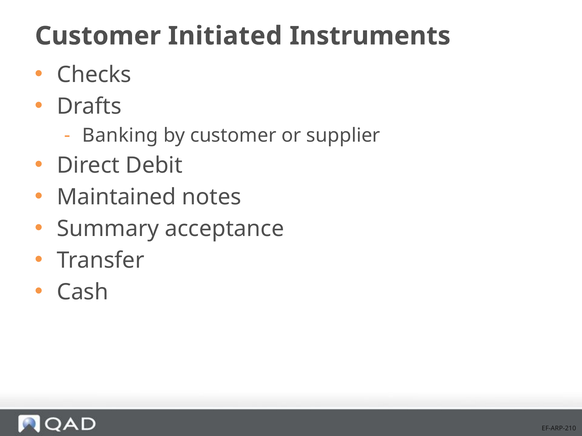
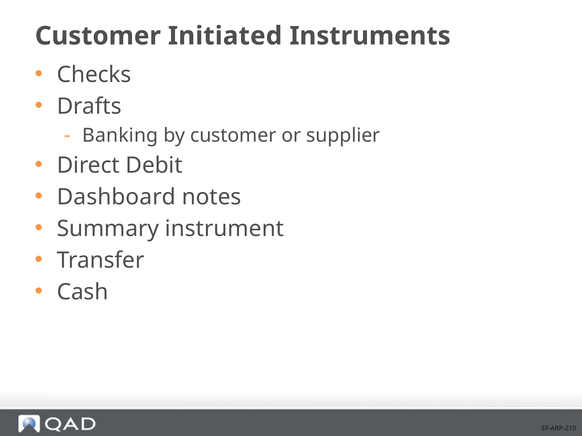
Maintained: Maintained -> Dashboard
acceptance: acceptance -> instrument
